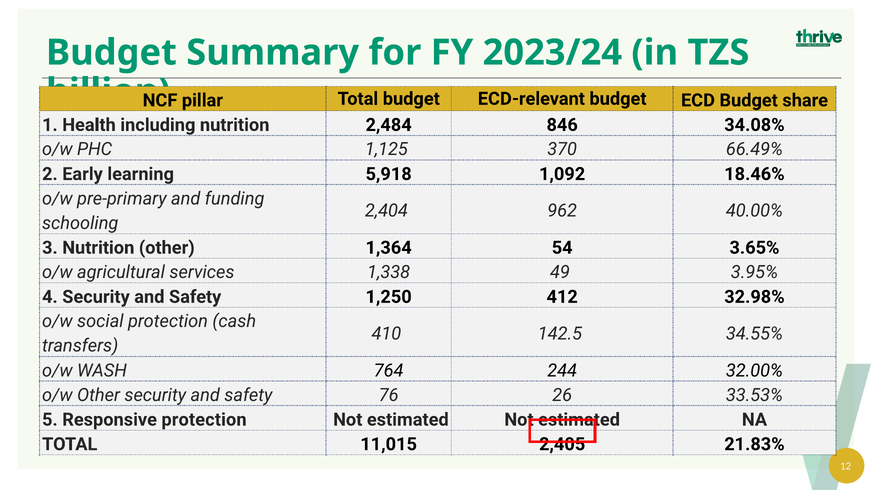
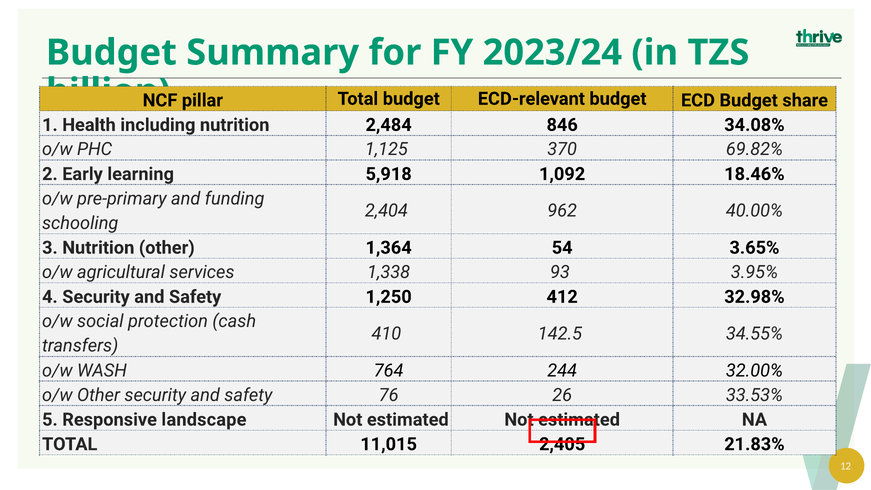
66.49%: 66.49% -> 69.82%
49: 49 -> 93
Responsive protection: protection -> landscape
